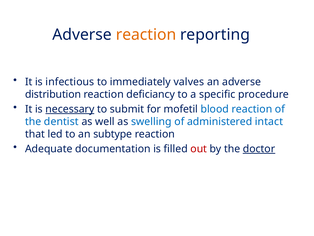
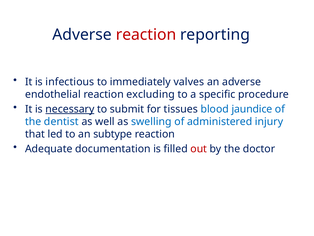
reaction at (146, 35) colour: orange -> red
distribution: distribution -> endothelial
deficiancy: deficiancy -> excluding
mofetil: mofetil -> tissues
blood reaction: reaction -> jaundice
intact: intact -> injury
doctor underline: present -> none
